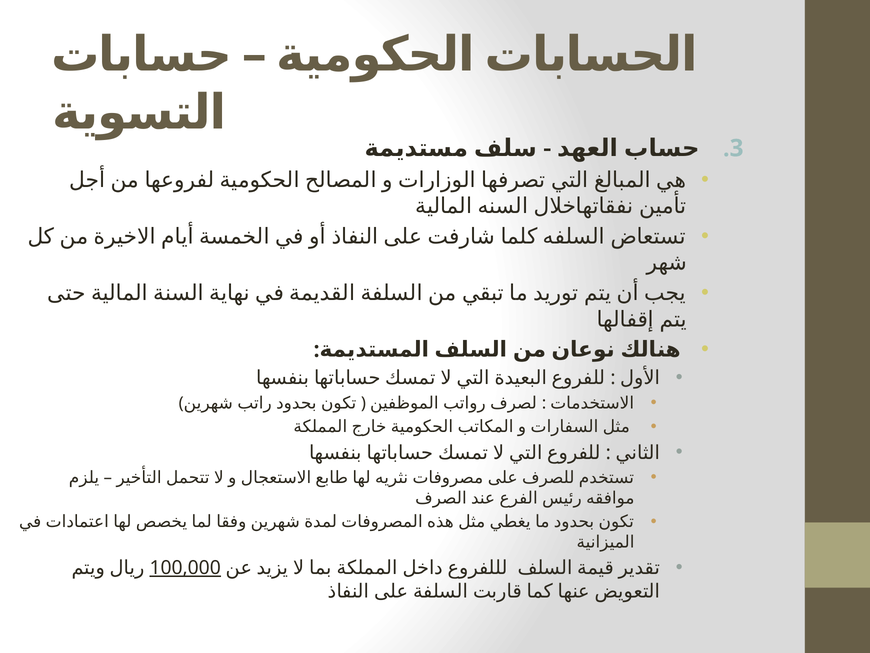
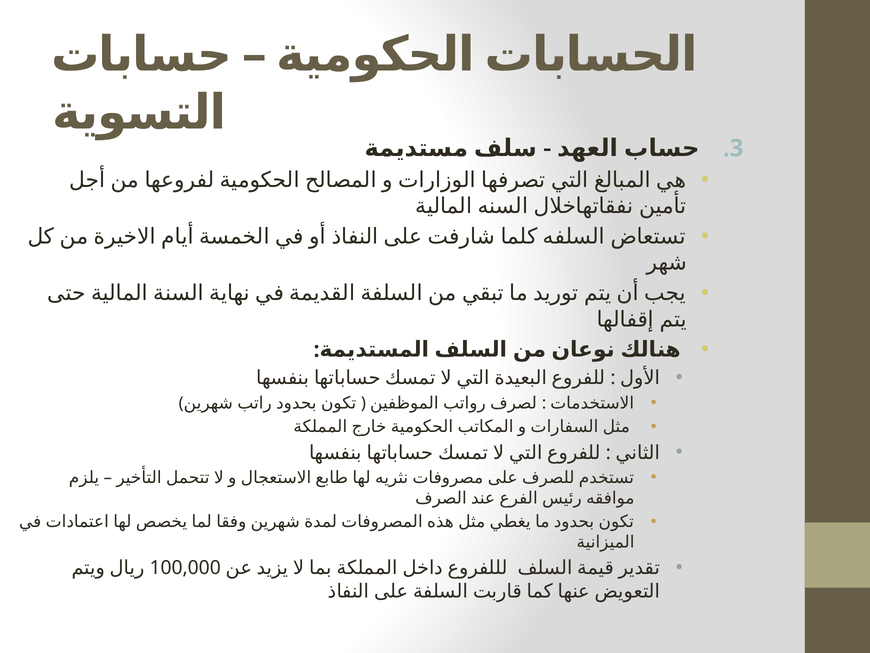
100,000 underline: present -> none
